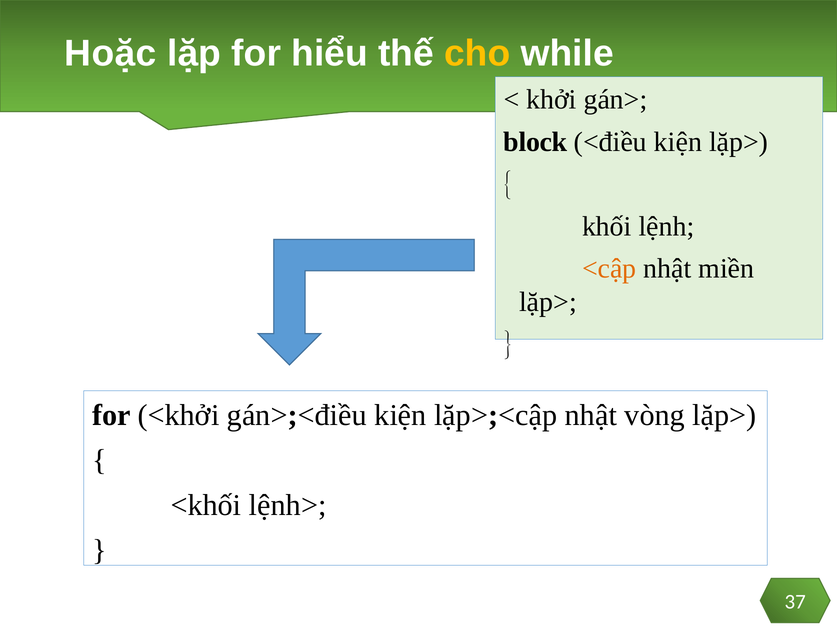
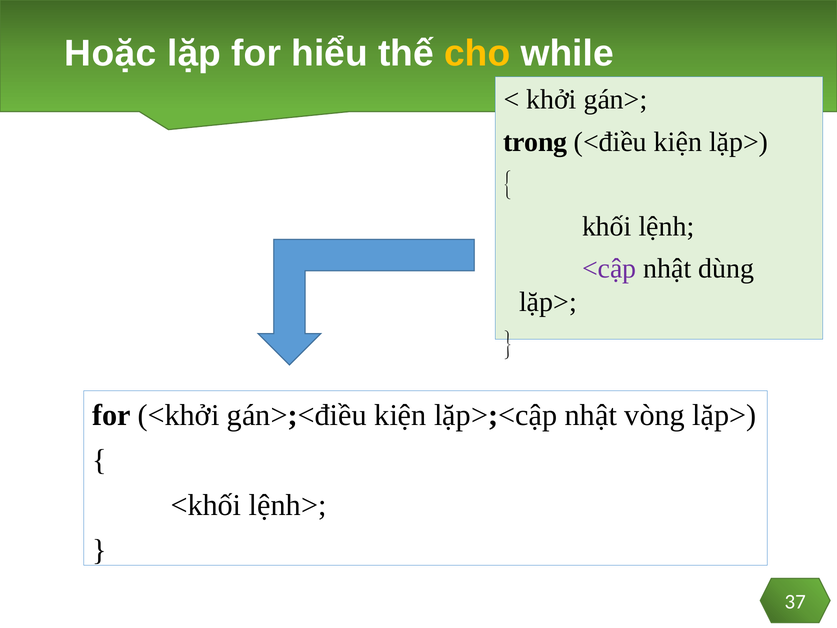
block: block -> trong
<cập colour: orange -> purple
miền: miền -> dùng
